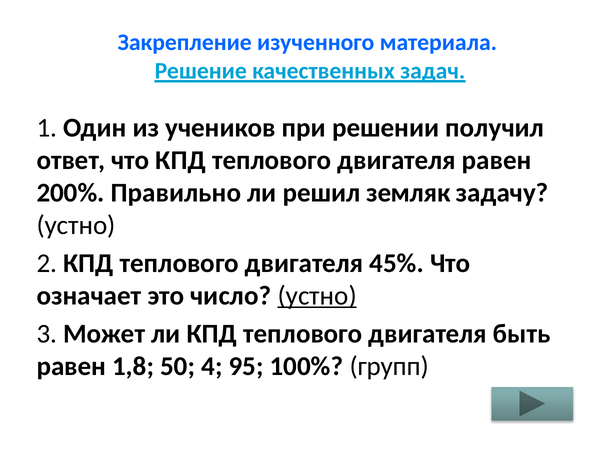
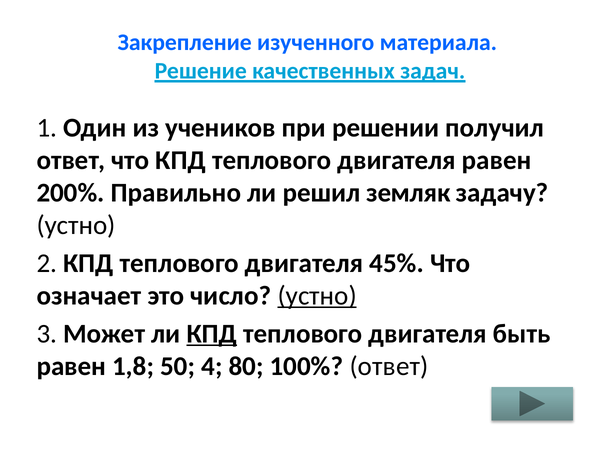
КПД at (212, 334) underline: none -> present
95: 95 -> 80
100% групп: групп -> ответ
